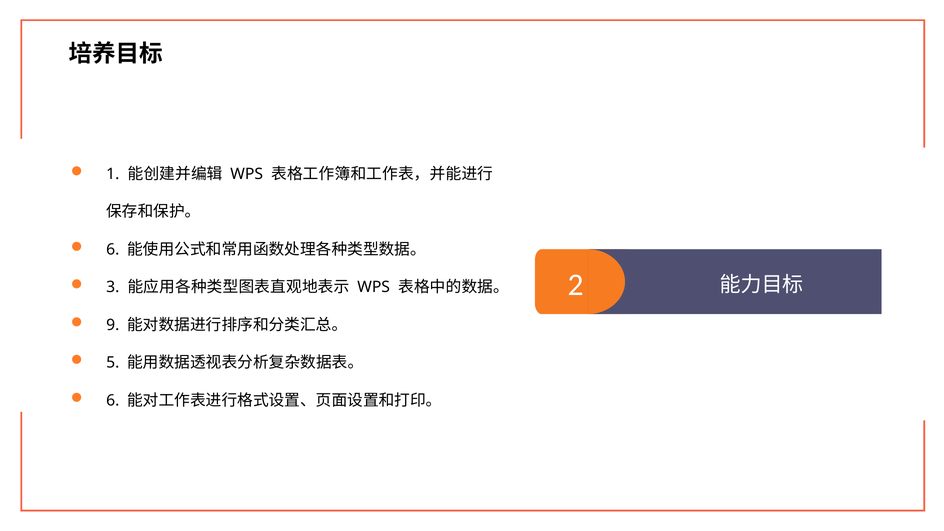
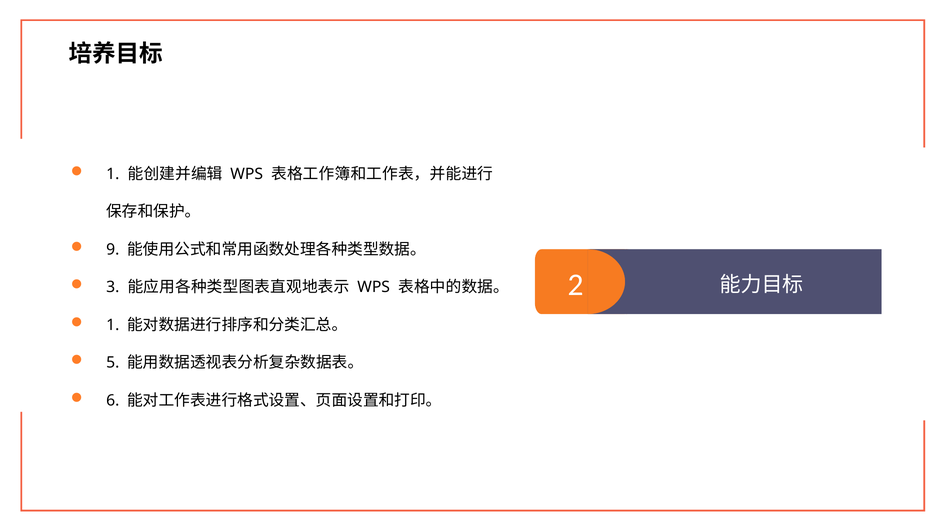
6 at (113, 250): 6 -> 9
9 at (113, 325): 9 -> 1
